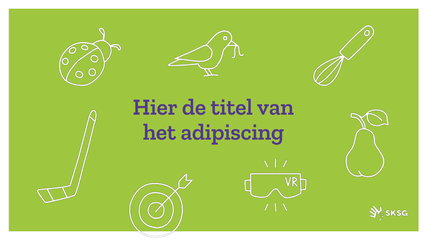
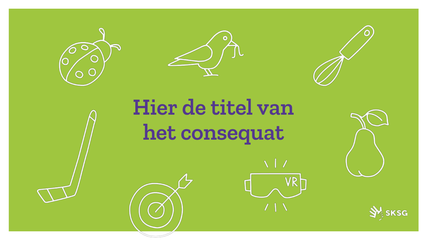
adipiscing: adipiscing -> consequat
